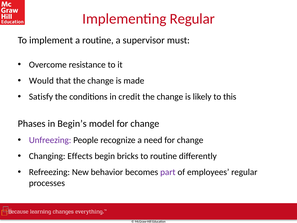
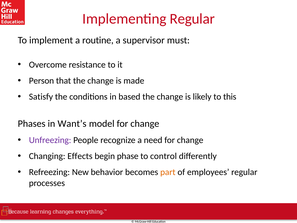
Would: Would -> Person
credit: credit -> based
Begin’s: Begin’s -> Want’s
bricks: bricks -> phase
to routine: routine -> control
part colour: purple -> orange
